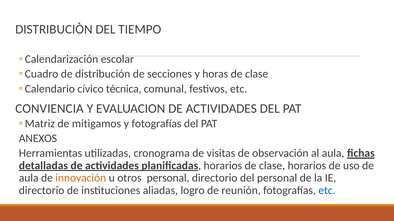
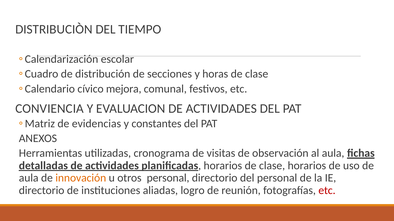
técnica: técnica -> mejora
mitigamos: mitigamos -> evidencias
y fotografías: fotografías -> constantes
etc at (327, 191) colour: blue -> red
